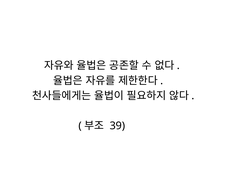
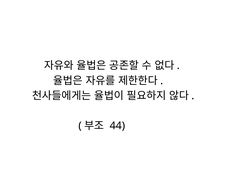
39: 39 -> 44
